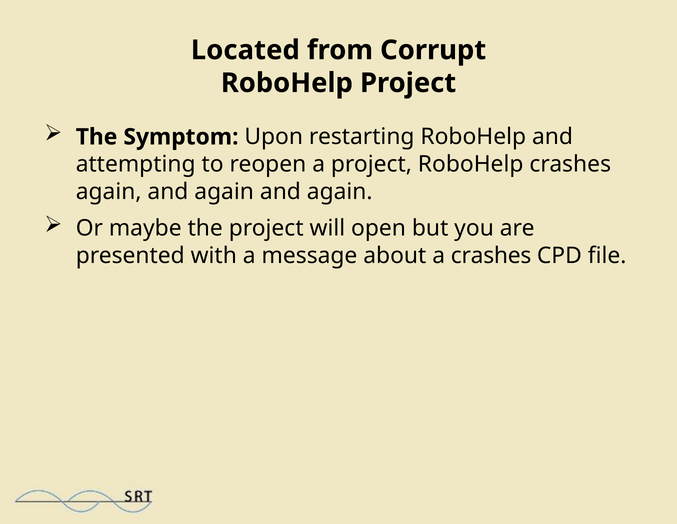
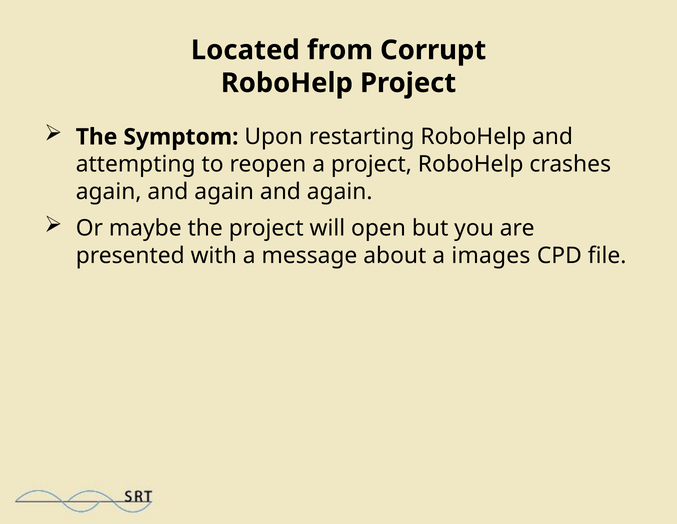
a crashes: crashes -> images
